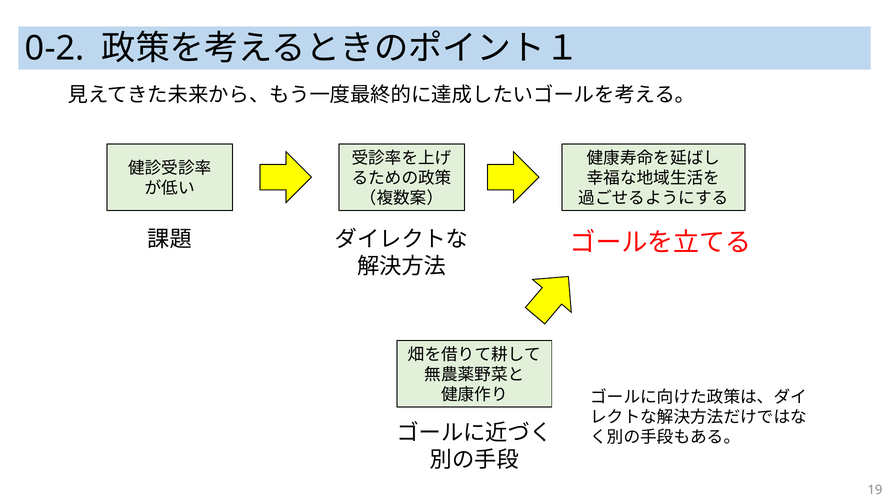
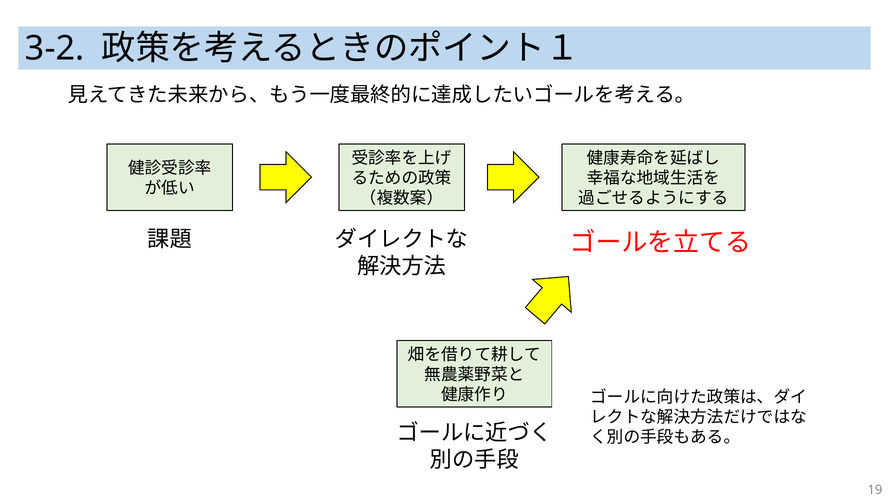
0-2: 0-2 -> 3-2
